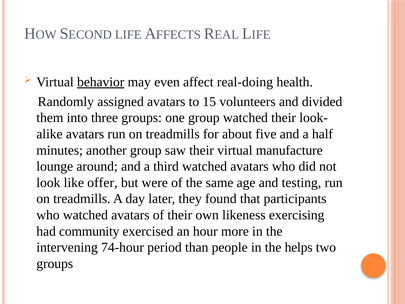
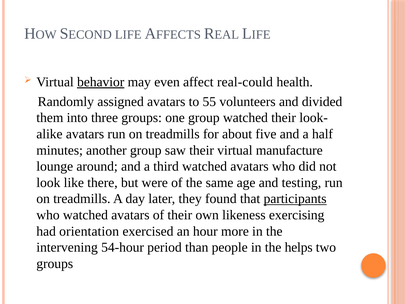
real-doing: real-doing -> real-could
15: 15 -> 55
offer: offer -> there
participants underline: none -> present
community: community -> orientation
74-hour: 74-hour -> 54-hour
